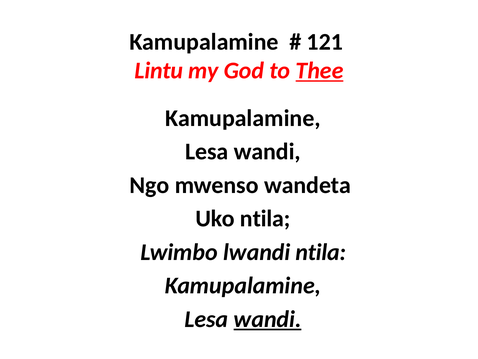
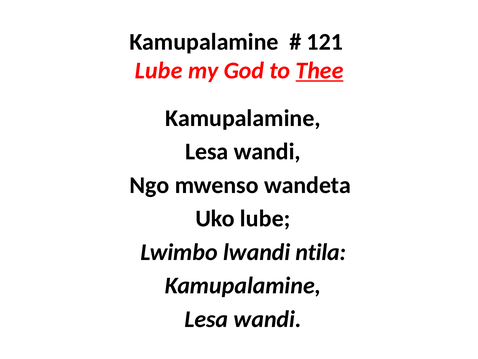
Lintu at (159, 71): Lintu -> Lube
Uko ntila: ntila -> lube
wandi at (268, 319) underline: present -> none
